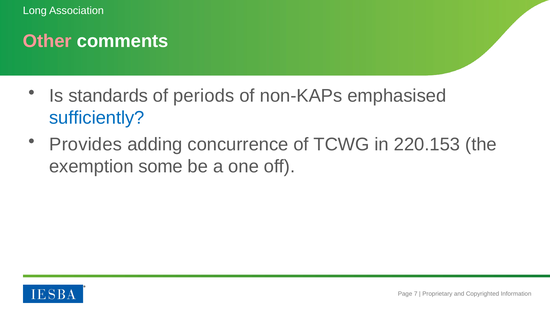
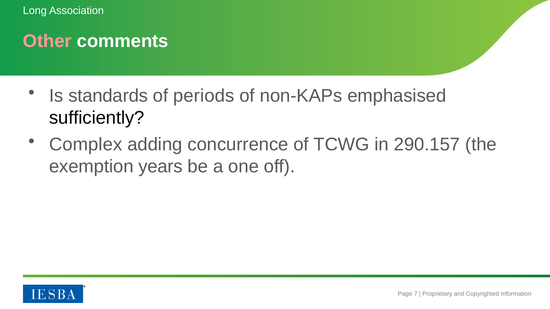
sufficiently colour: blue -> black
Provides: Provides -> Complex
220.153: 220.153 -> 290.157
some: some -> years
